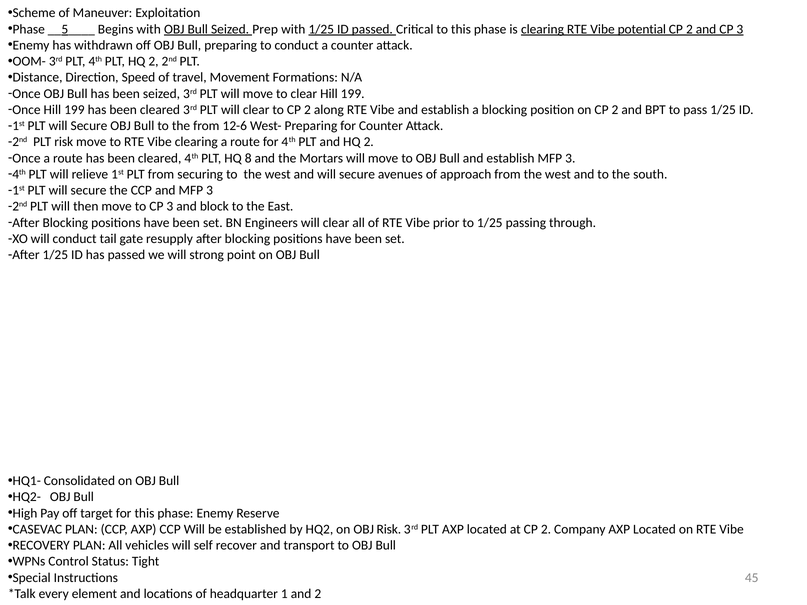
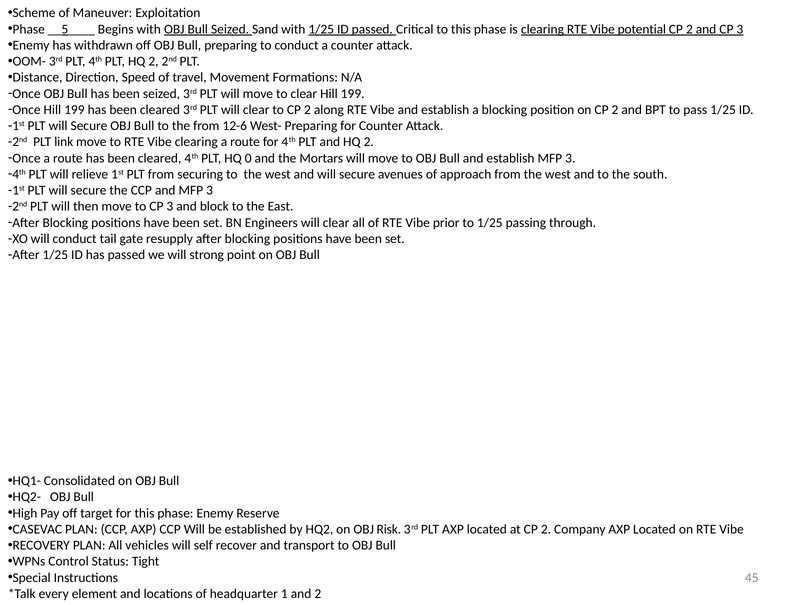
Prep: Prep -> Sand
PLT risk: risk -> link
8: 8 -> 0
